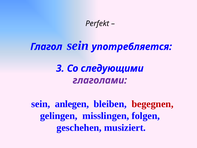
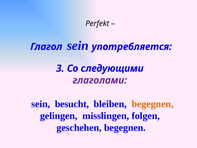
anlegen: anlegen -> besucht
begegnen at (153, 104) colour: red -> orange
geschehen musiziert: musiziert -> begegnen
